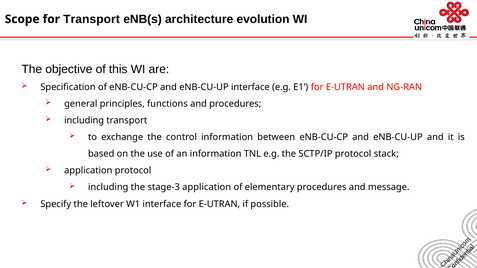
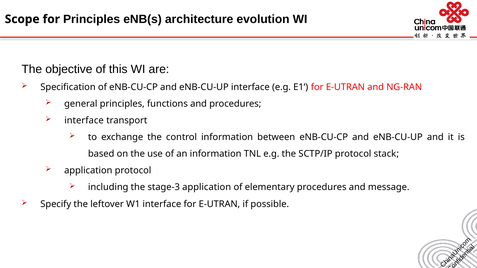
for Transport: Transport -> Principles
including at (84, 121): including -> interface
